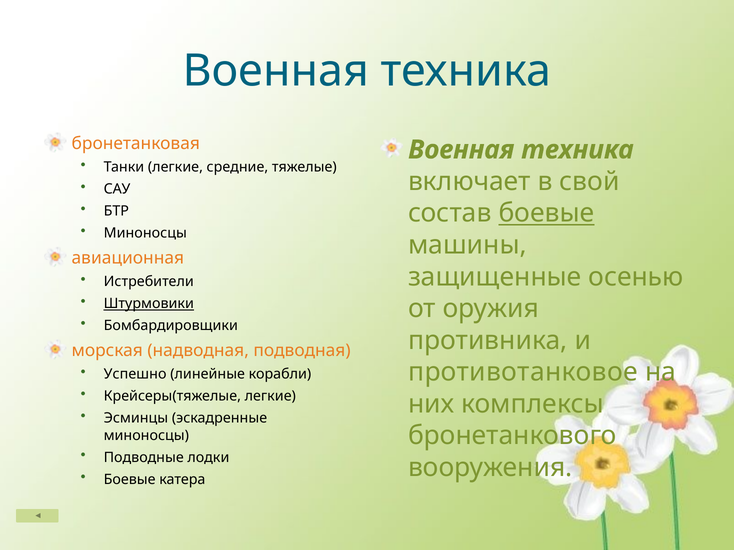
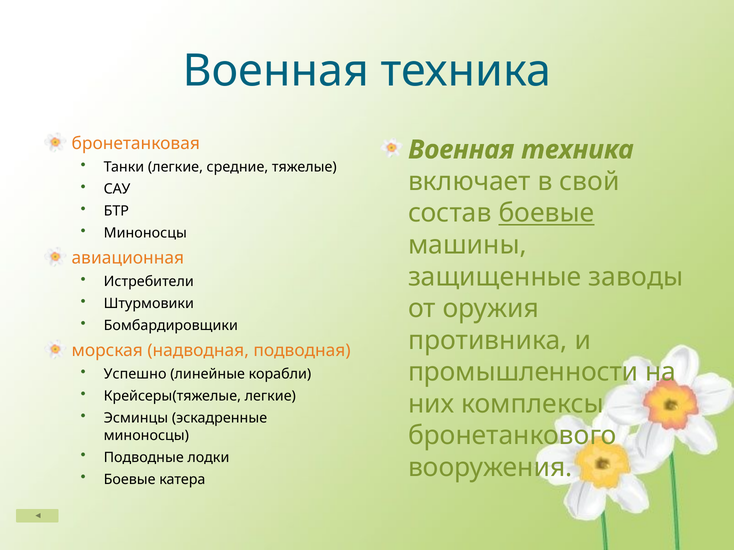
осенью: осенью -> заводы
Штурмовики underline: present -> none
противотанковое: противотанковое -> промышленности
